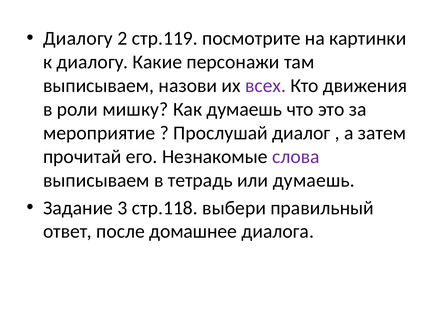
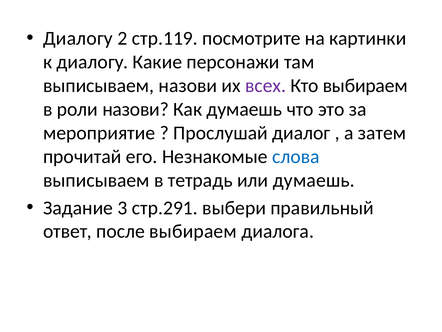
Кто движения: движения -> выбираем
роли мишку: мишку -> назови
слова colour: purple -> blue
стр.118: стр.118 -> стр.291
после домашнее: домашнее -> выбираем
